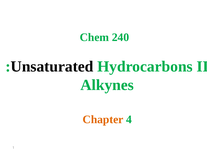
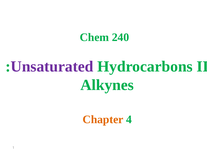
Unsaturated colour: black -> purple
